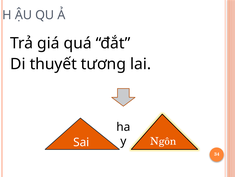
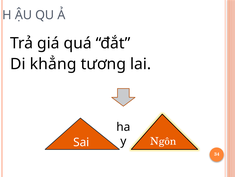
thuyết: thuyết -> khẳng
